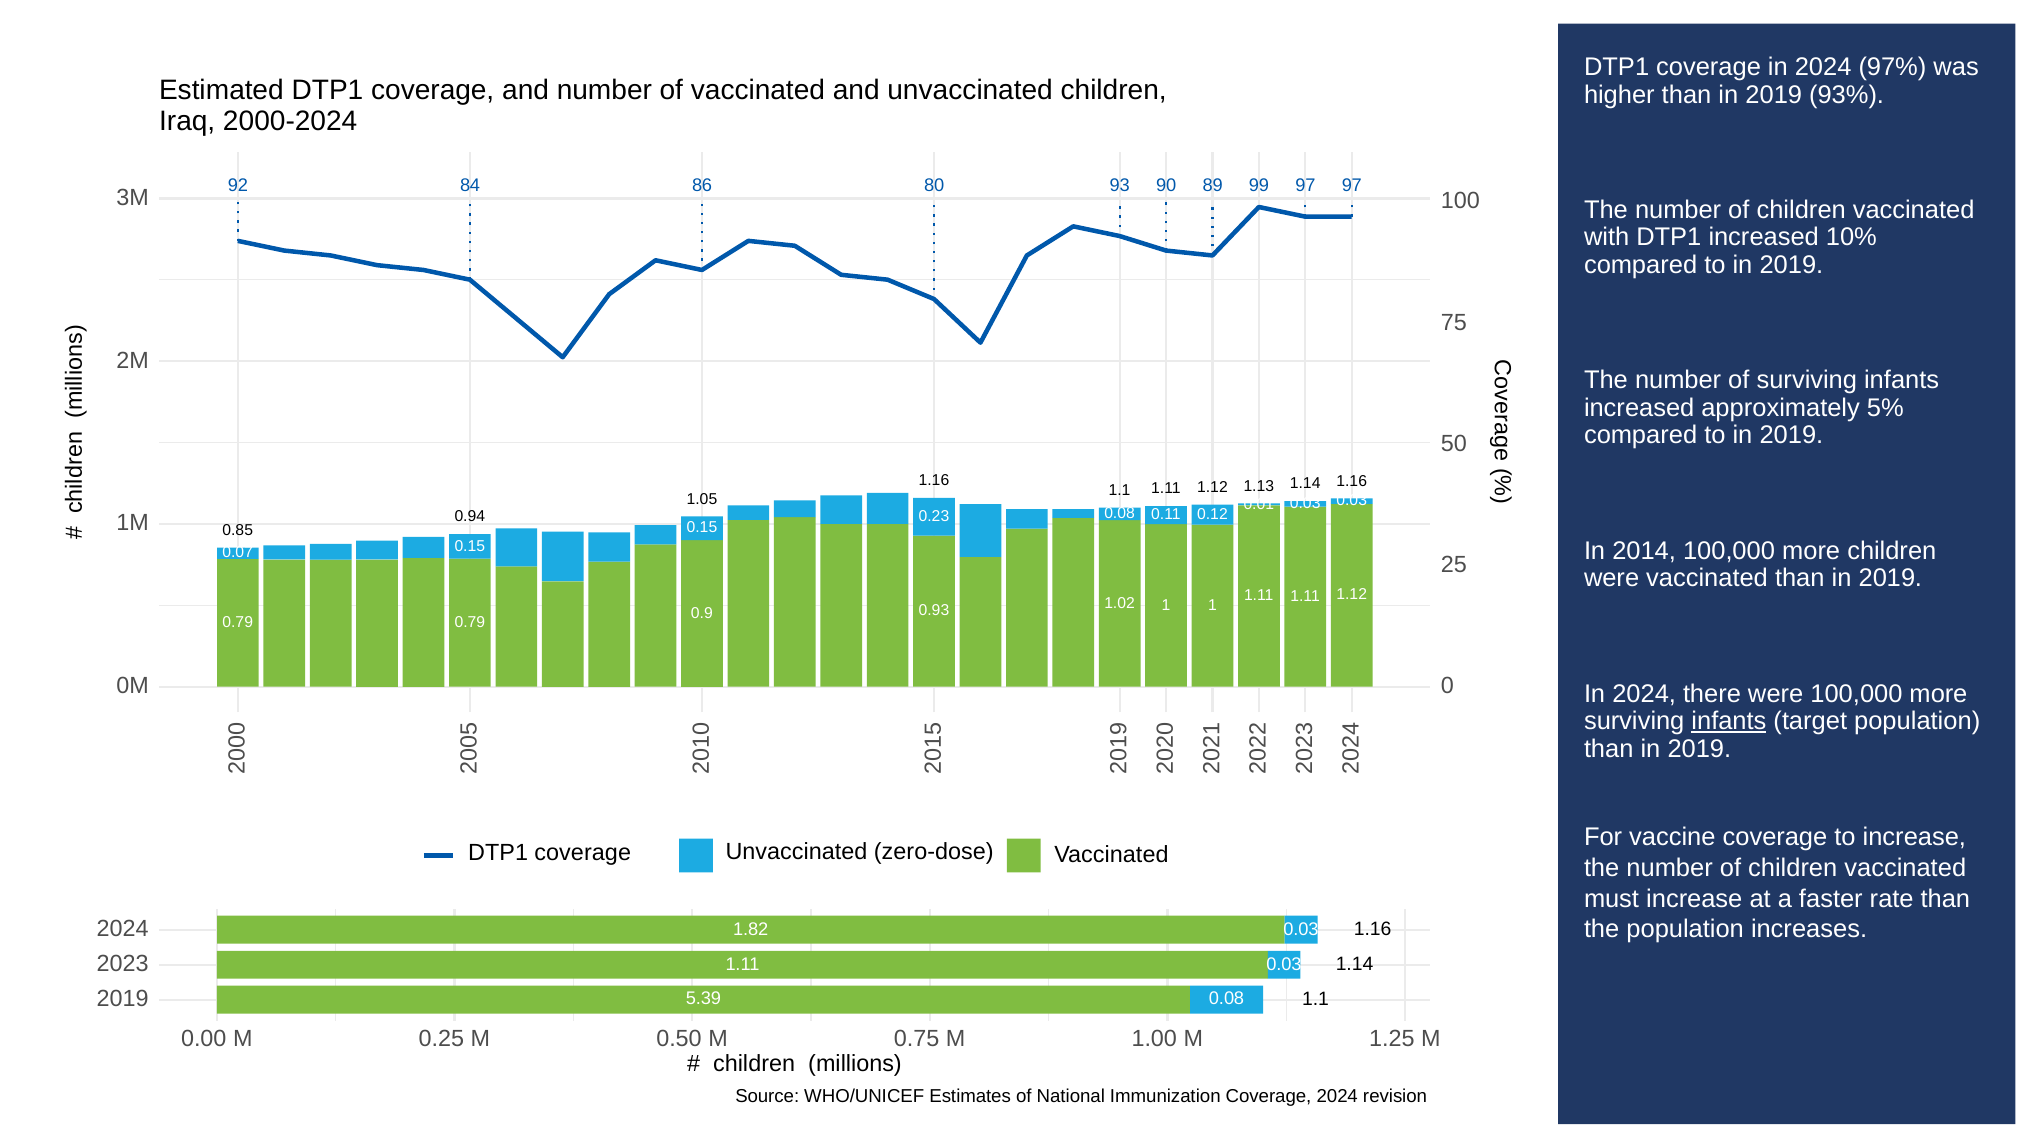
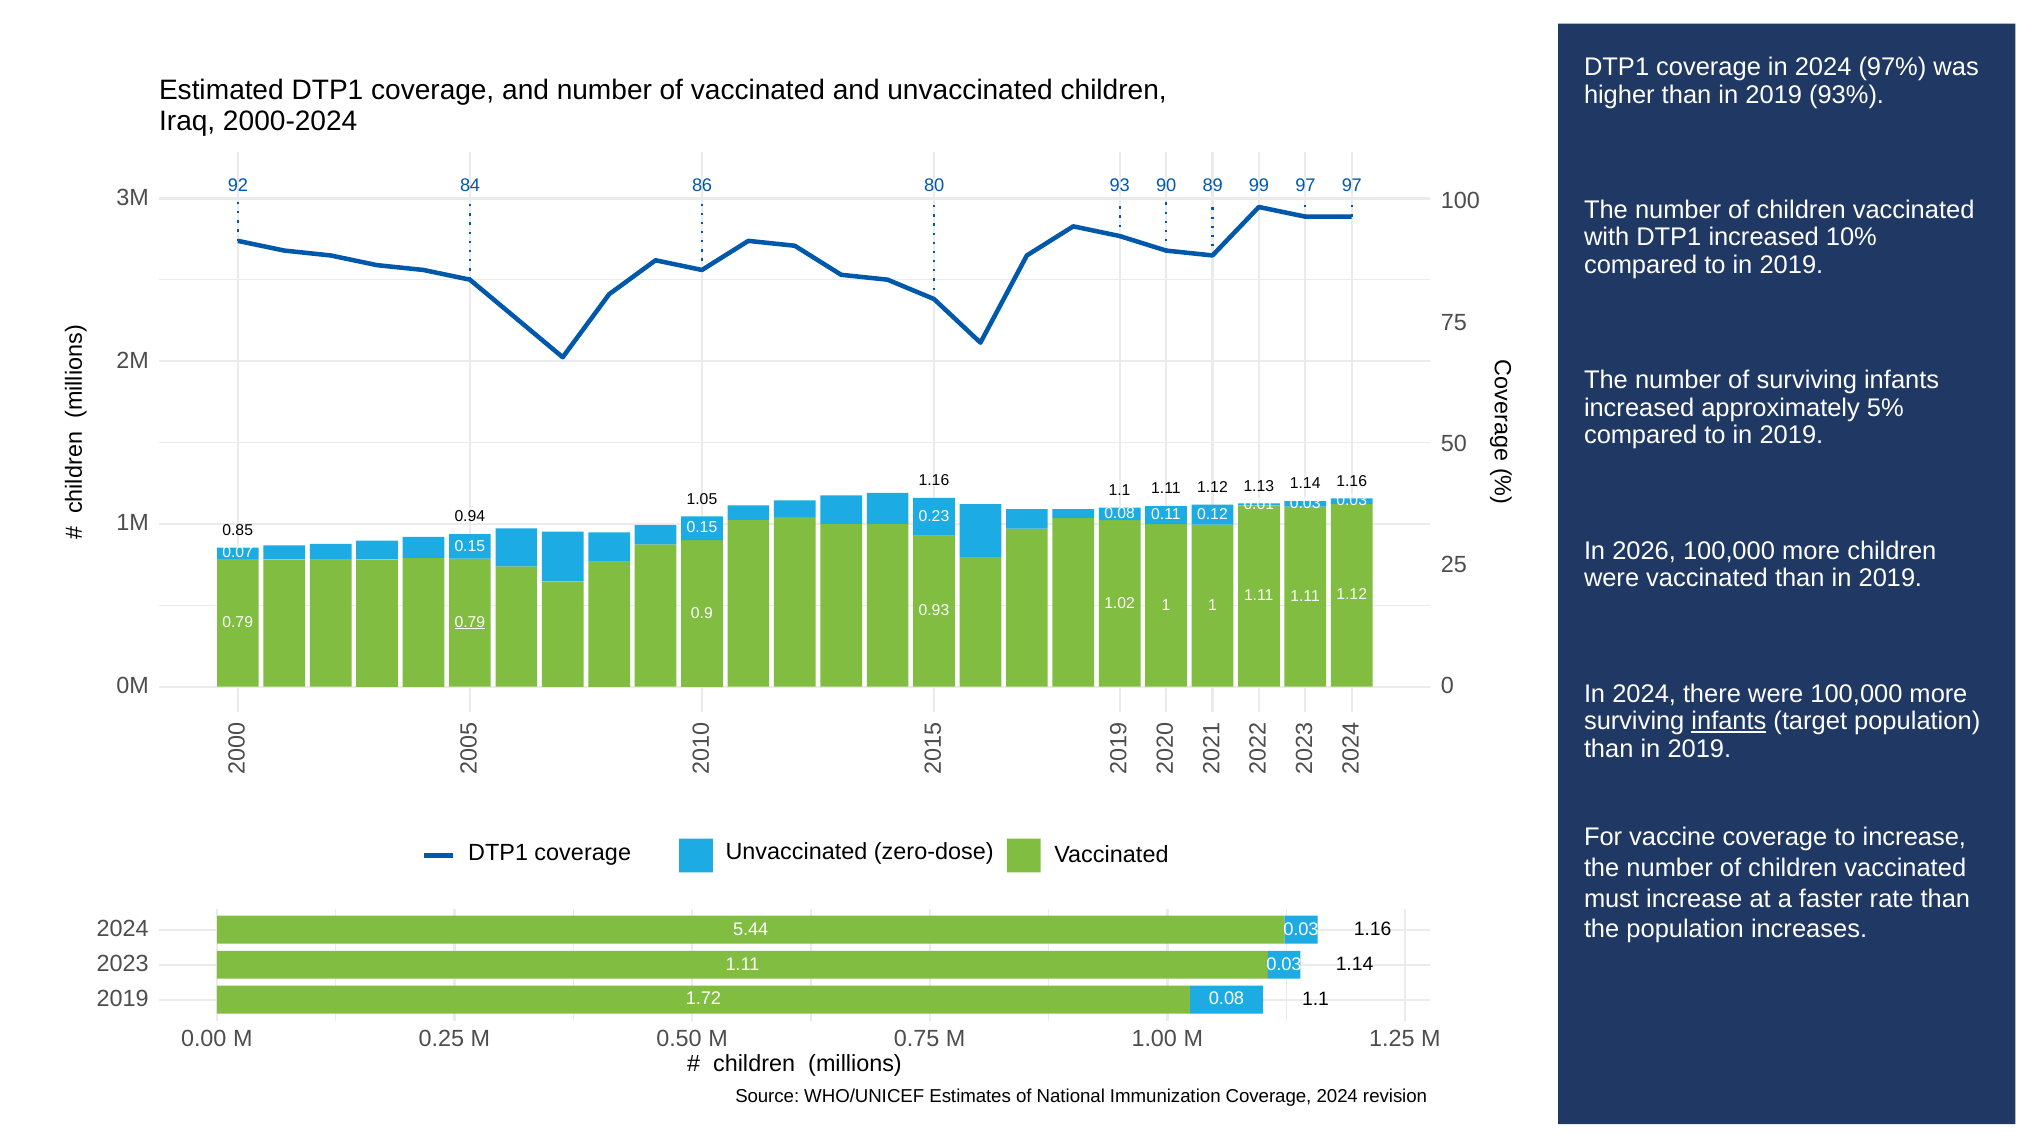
2014: 2014 -> 2026
0.79 at (470, 622) underline: none -> present
1.82: 1.82 -> 5.44
5.39: 5.39 -> 1.72
